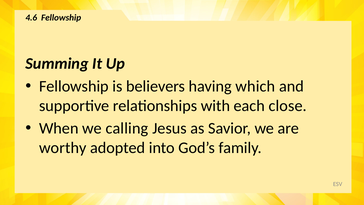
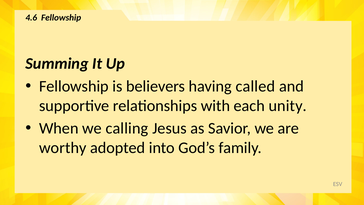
which: which -> called
close: close -> unity
